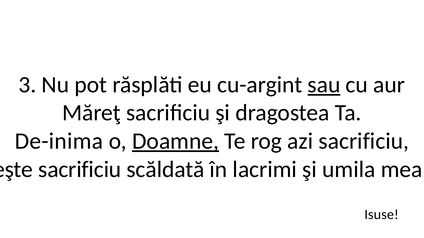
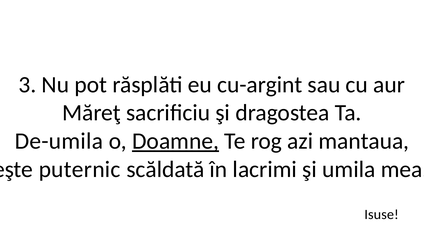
sau underline: present -> none
De-inima: De-inima -> De-umila
azi sacrificiu: sacrificiu -> mantaua
sacrificiu at (80, 170): sacrificiu -> puternic
